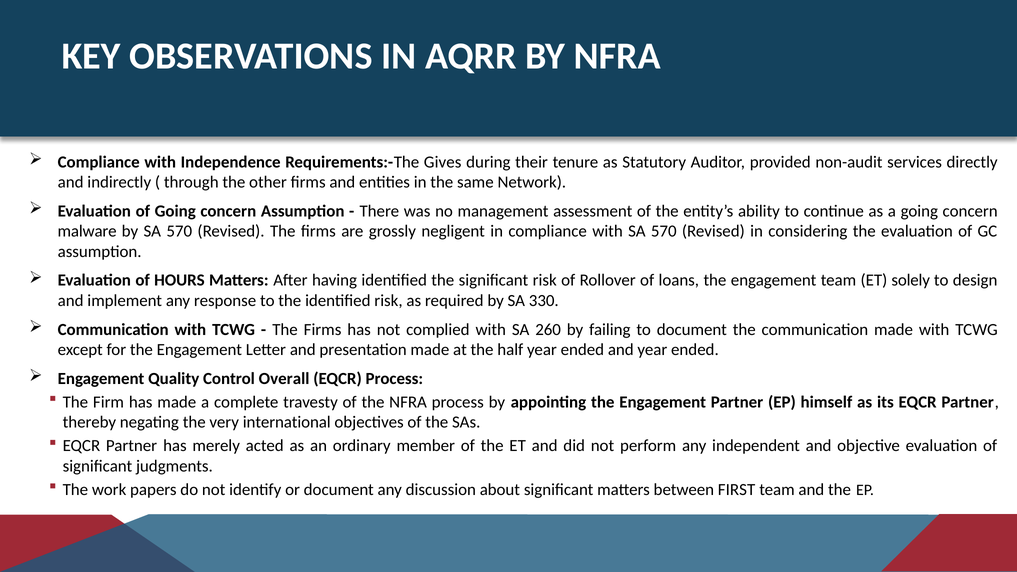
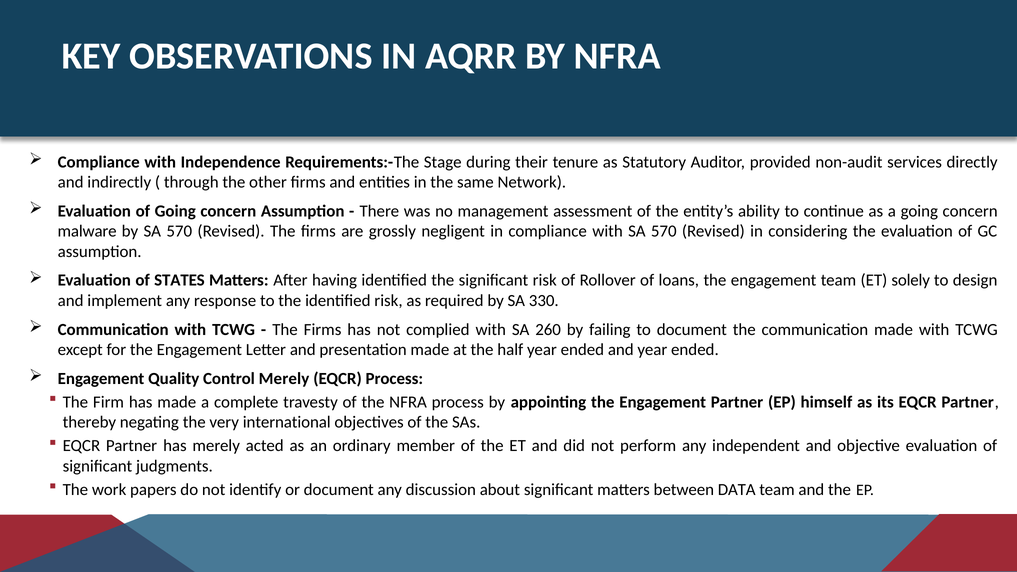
Gives: Gives -> Stage
HOURS: HOURS -> STATES
Control Overall: Overall -> Merely
FIRST: FIRST -> DATA
